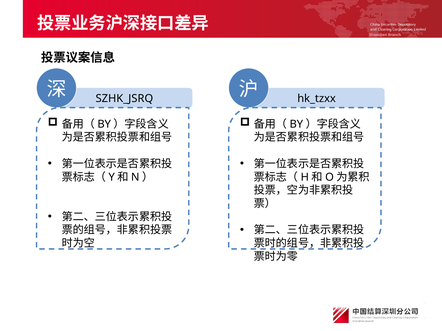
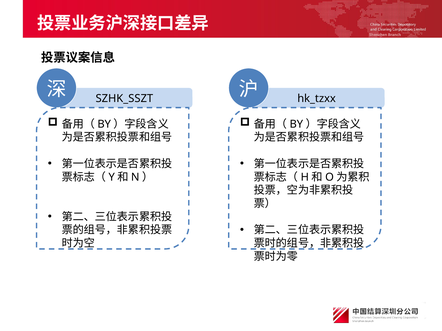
SZHK_JSRQ: SZHK_JSRQ -> SZHK_SSZT
